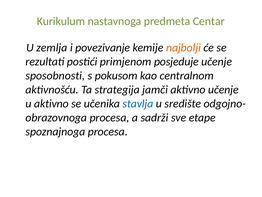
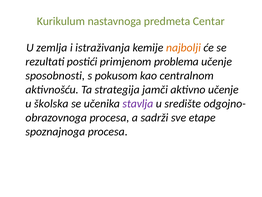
povezivanje: povezivanje -> istraživanja
posjeduje: posjeduje -> problema
u aktivno: aktivno -> školska
stavlja colour: blue -> purple
